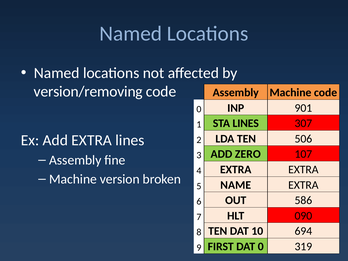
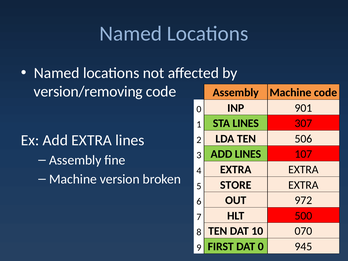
ADD ZERO: ZERO -> LINES
NAME: NAME -> STORE
586: 586 -> 972
090: 090 -> 500
694: 694 -> 070
319: 319 -> 945
